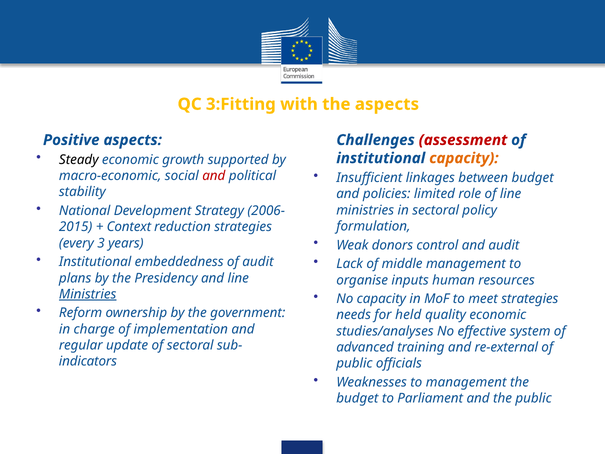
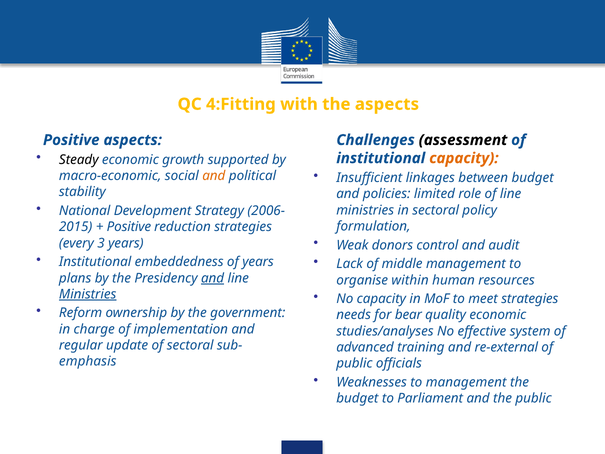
3:Fitting: 3:Fitting -> 4:Fitting
assessment colour: red -> black
and at (214, 176) colour: red -> orange
Context at (129, 227): Context -> Positive
of audit: audit -> years
and at (213, 278) underline: none -> present
inputs: inputs -> within
held: held -> bear
indicators: indicators -> emphasis
